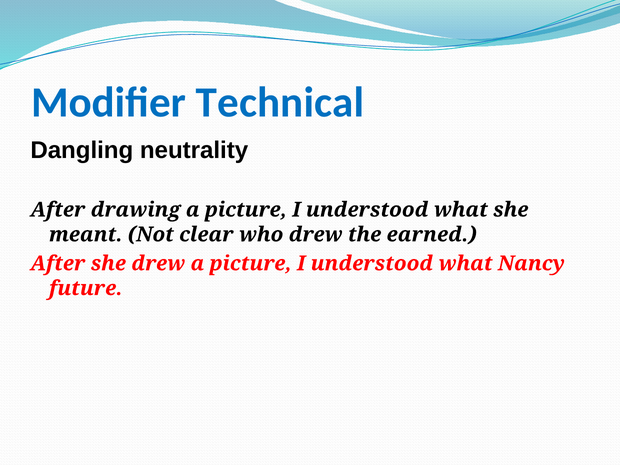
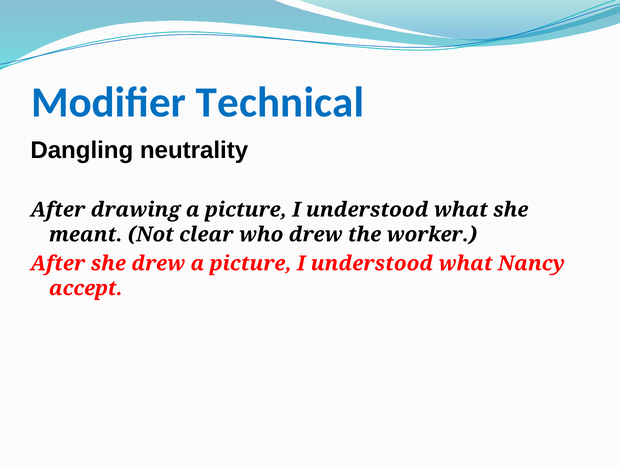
earned: earned -> worker
future: future -> accept
